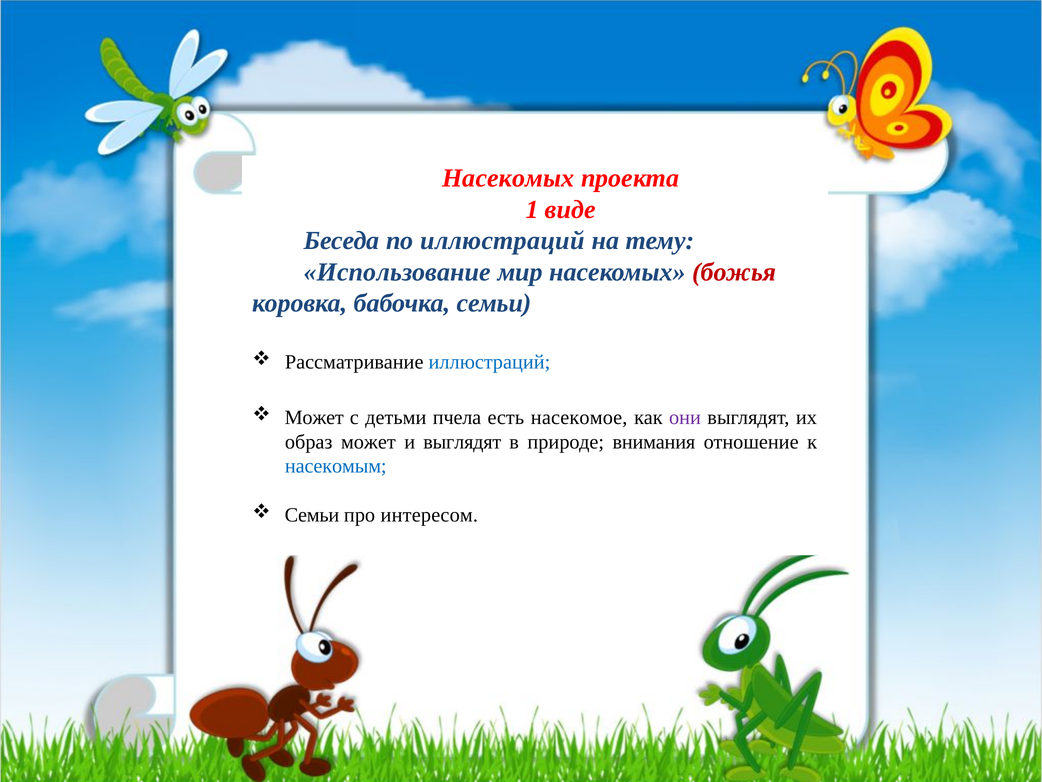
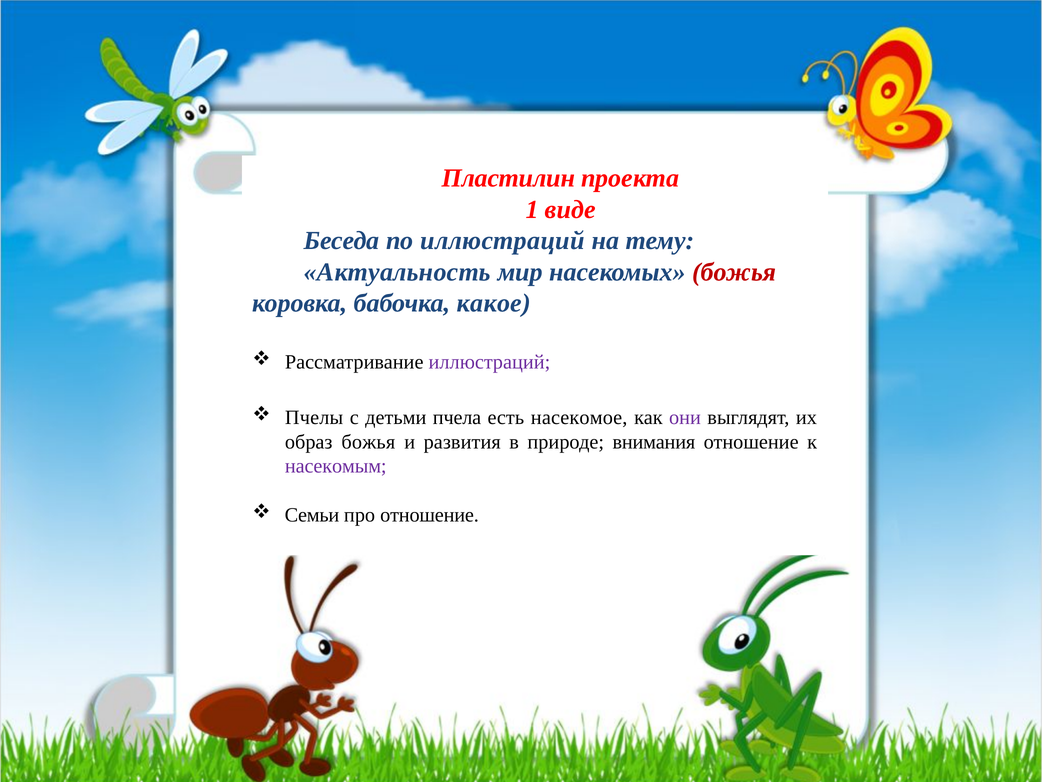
Насекомых at (508, 178): Насекомых -> Пластилин
Использование: Использование -> Актуальность
бабочка семьи: семьи -> какое
иллюстраций at (489, 362) colour: blue -> purple
Может at (314, 417): Может -> Пчелы
образ может: может -> божья
и выглядят: выглядят -> развития
насекомым colour: blue -> purple
про интересом: интересом -> отношение
